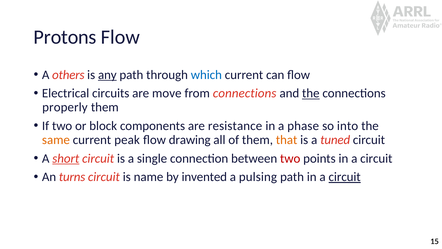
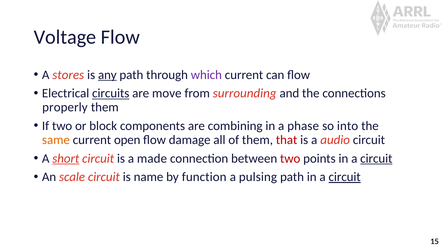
Protons: Protons -> Voltage
others: others -> stores
which colour: blue -> purple
circuits underline: none -> present
from connections: connections -> surrounding
the at (311, 93) underline: present -> none
resistance: resistance -> combining
peak: peak -> open
drawing: drawing -> damage
that colour: orange -> red
tuned: tuned -> audio
single: single -> made
circuit at (376, 158) underline: none -> present
turns: turns -> scale
invented: invented -> function
